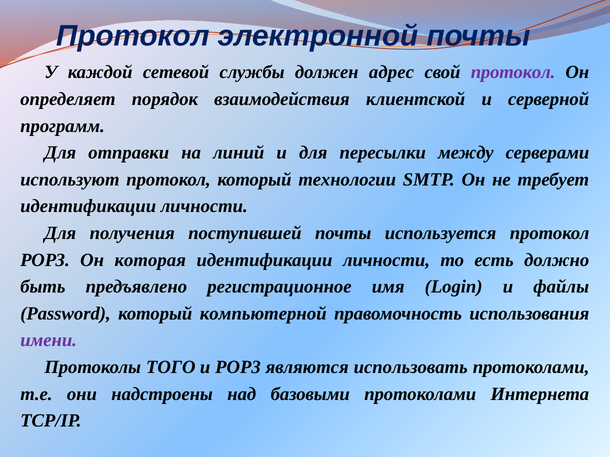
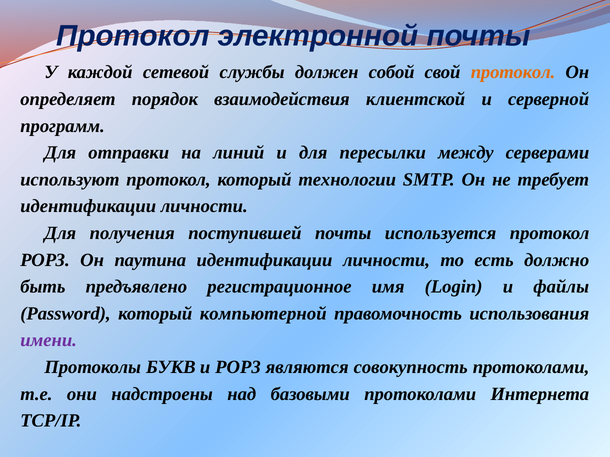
адрес: адрес -> собой
протокол at (513, 72) colour: purple -> orange
которая: которая -> паутина
ТОГО: ТОГО -> БУКВ
использовать: использовать -> совокупность
